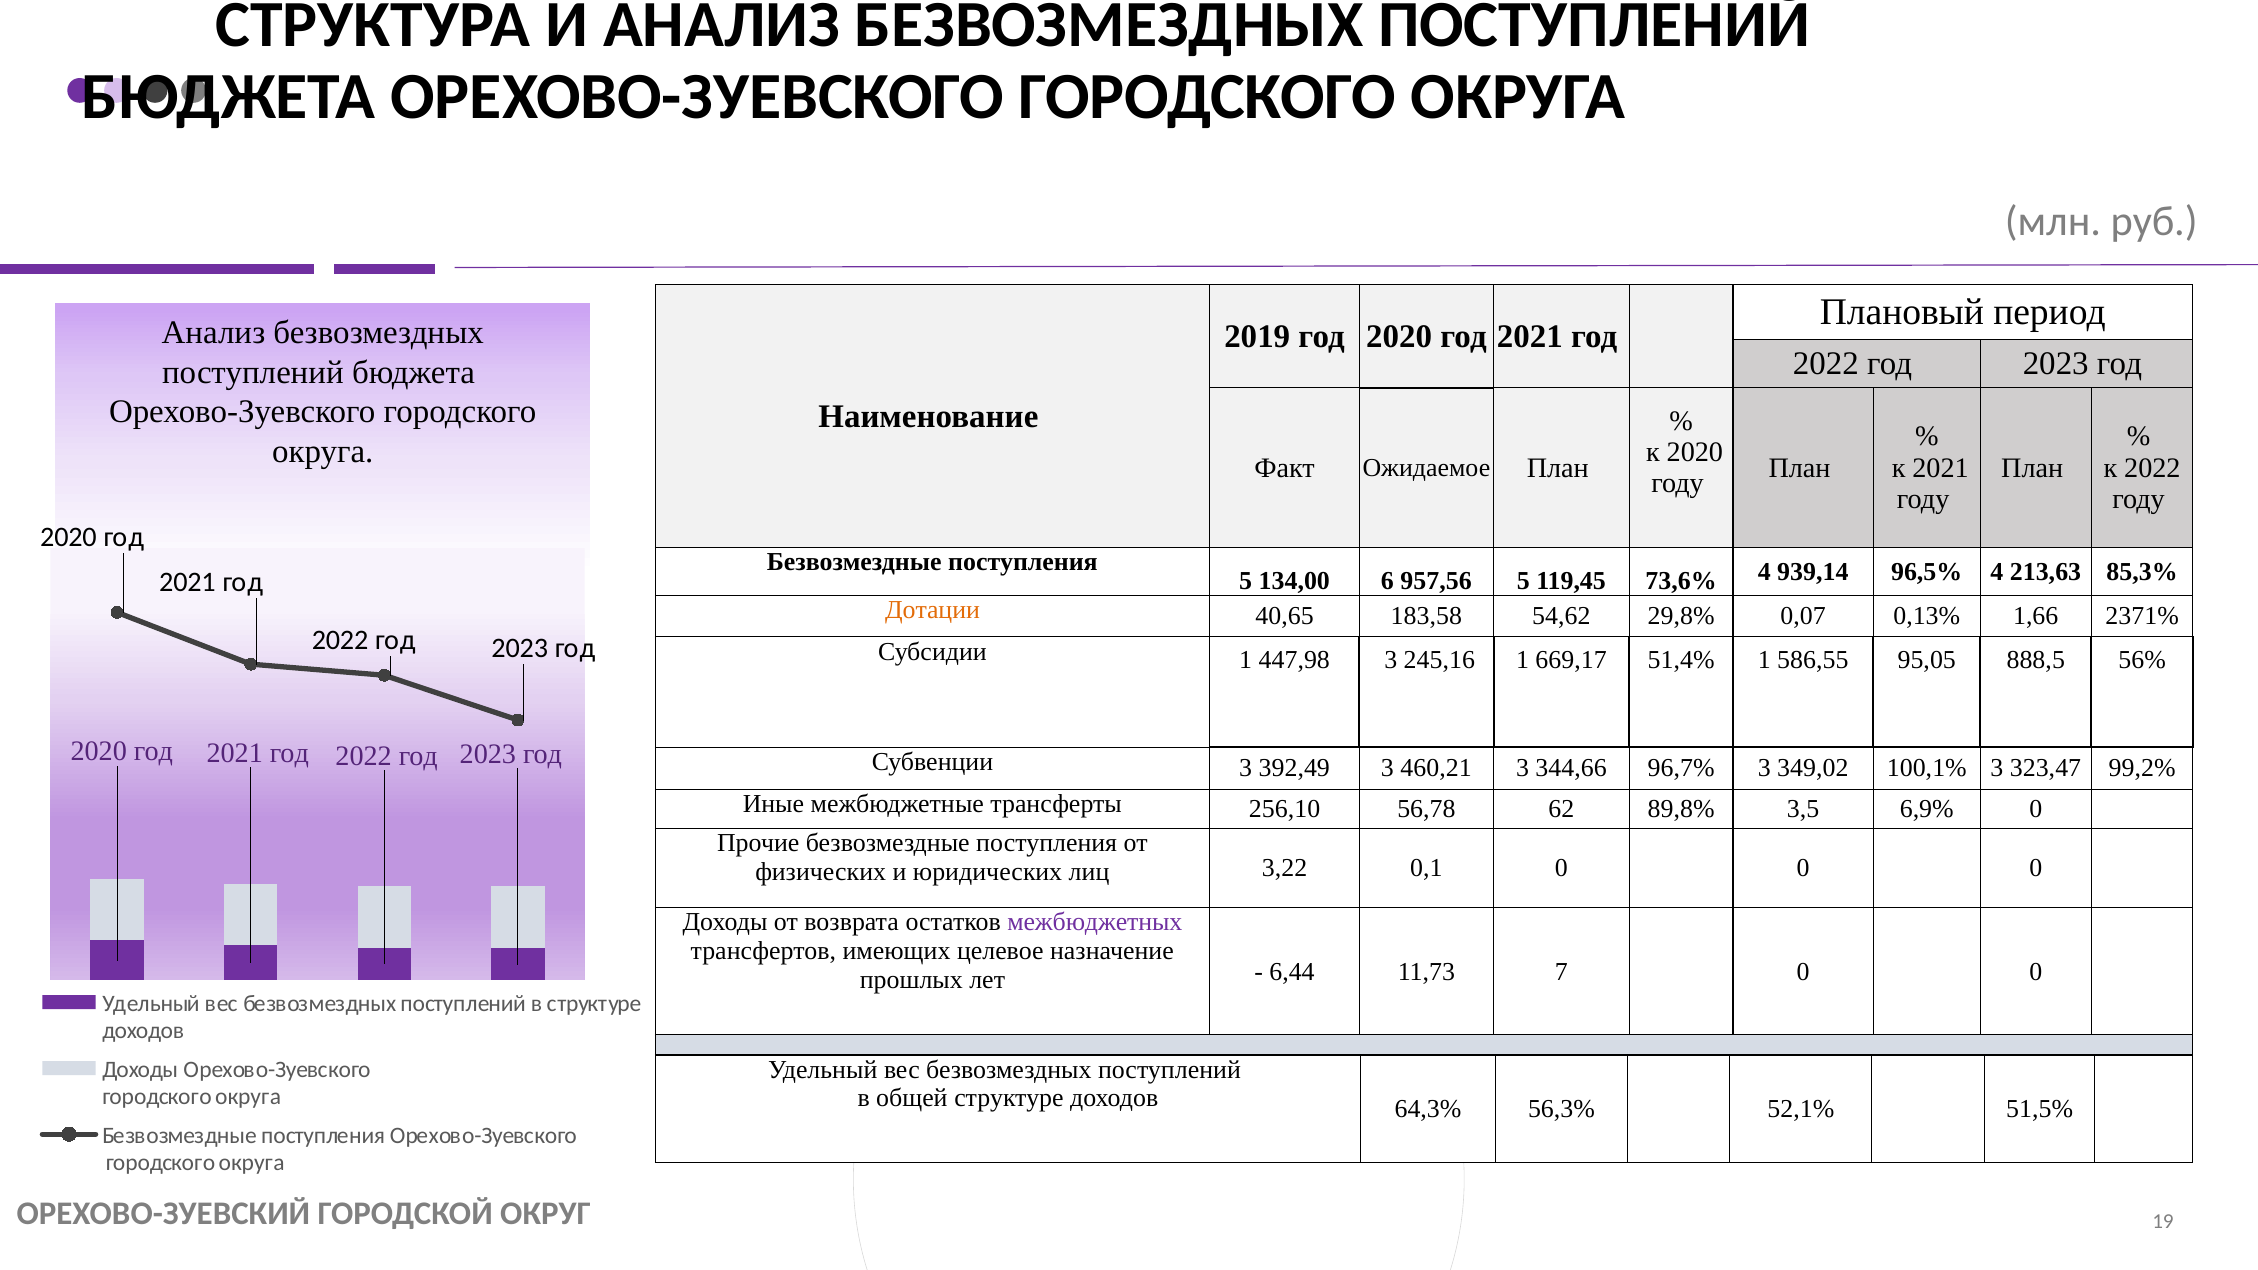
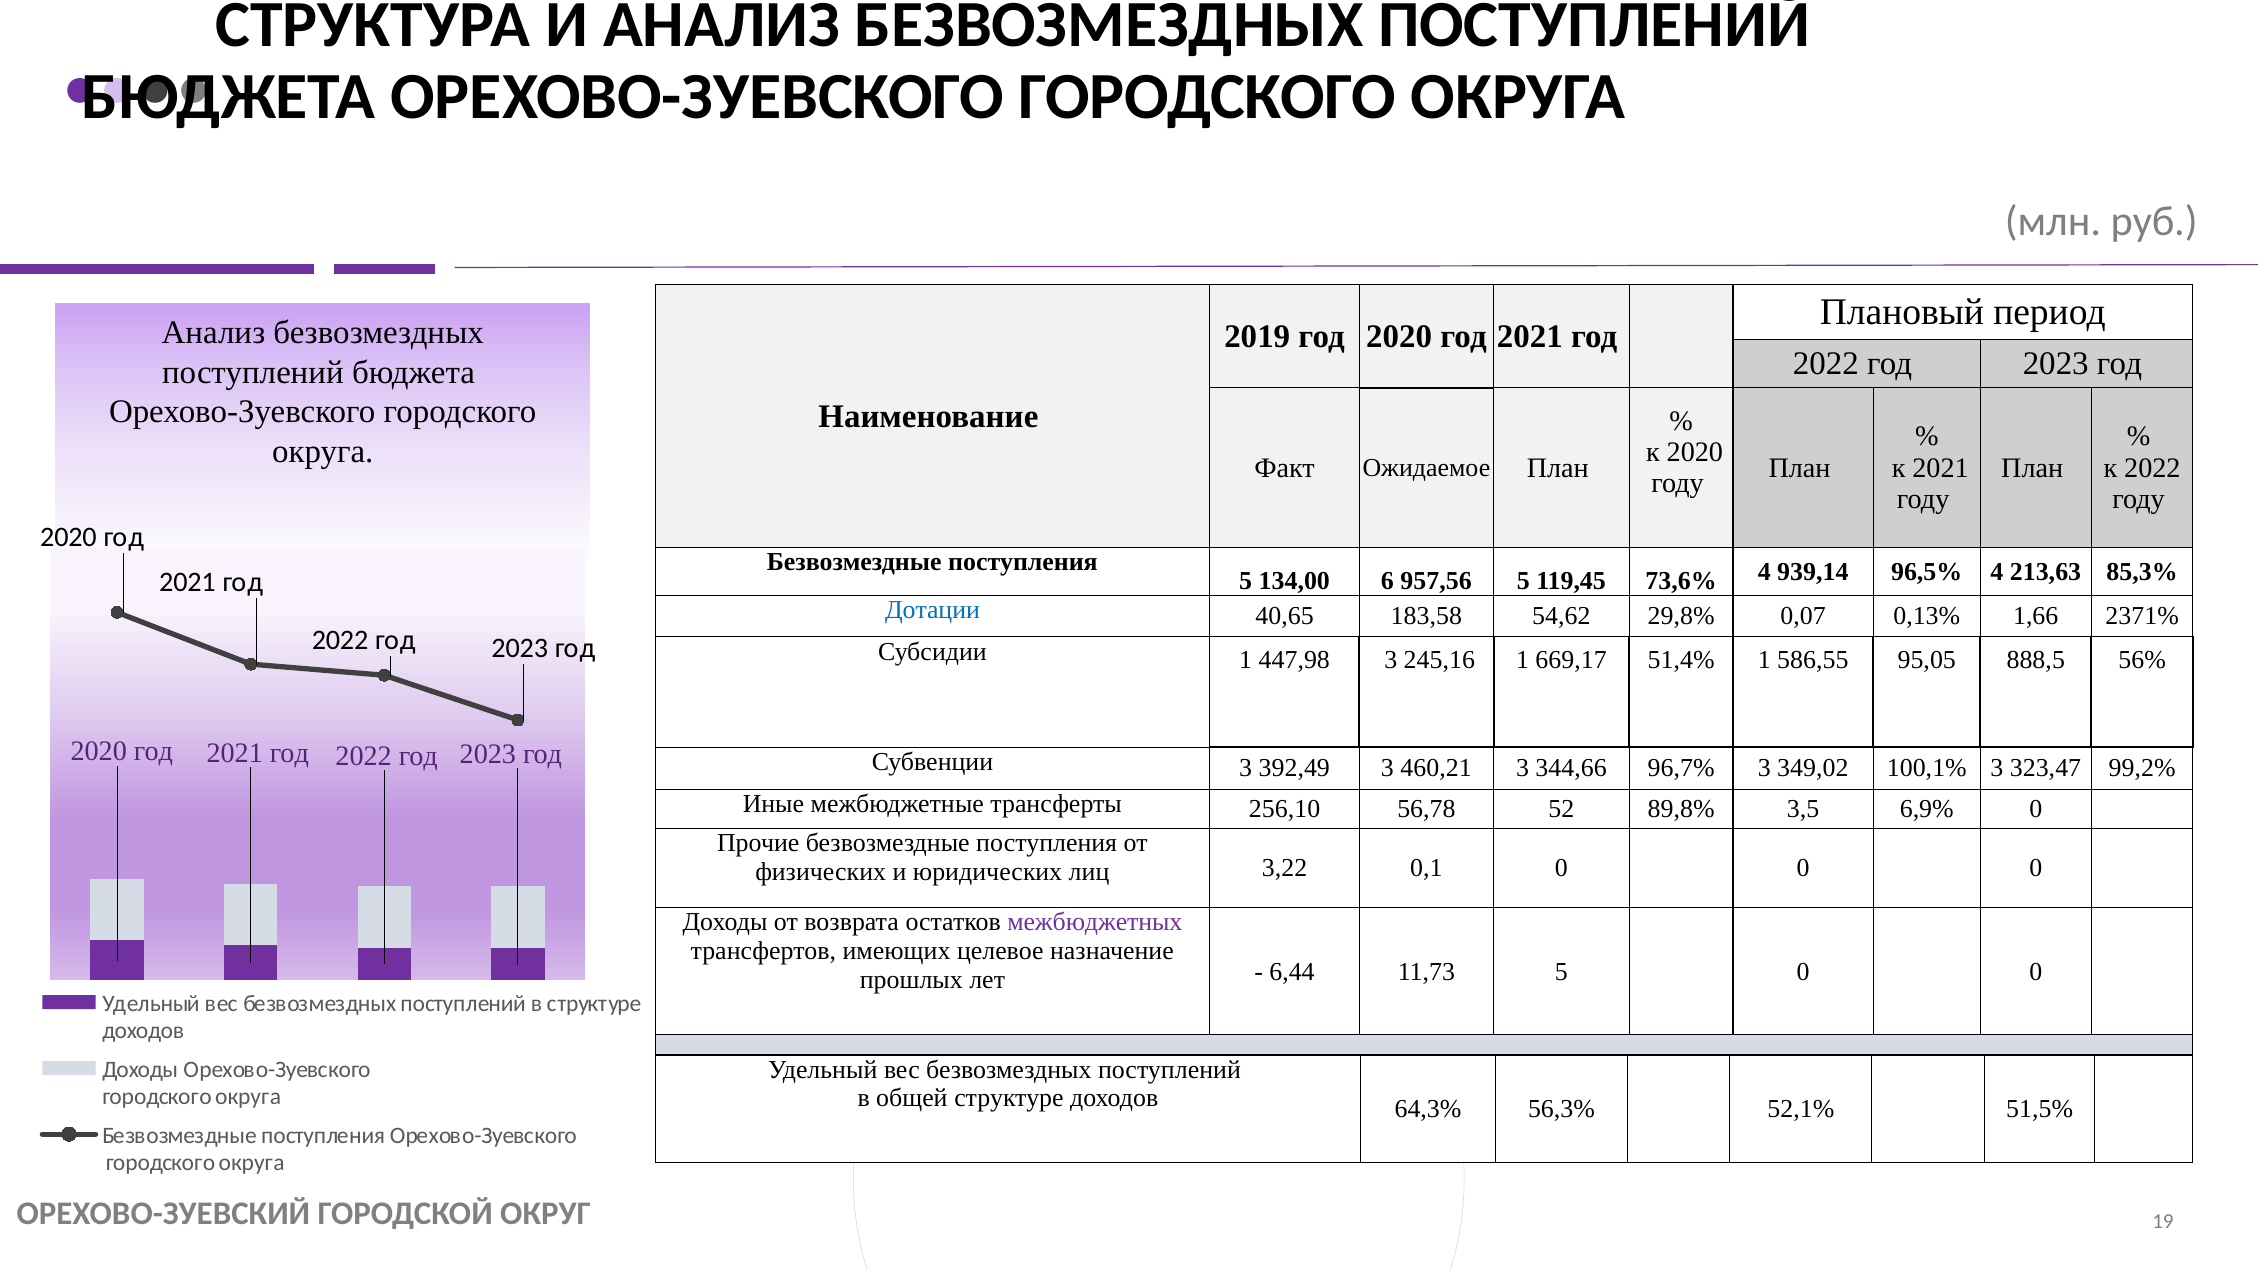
Дотации colour: orange -> blue
62: 62 -> 52
11,73 7: 7 -> 5
